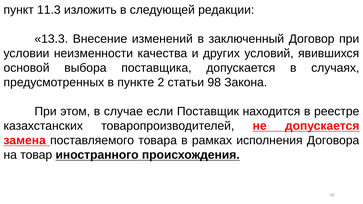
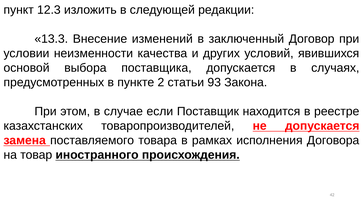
11.3: 11.3 -> 12.3
98: 98 -> 93
